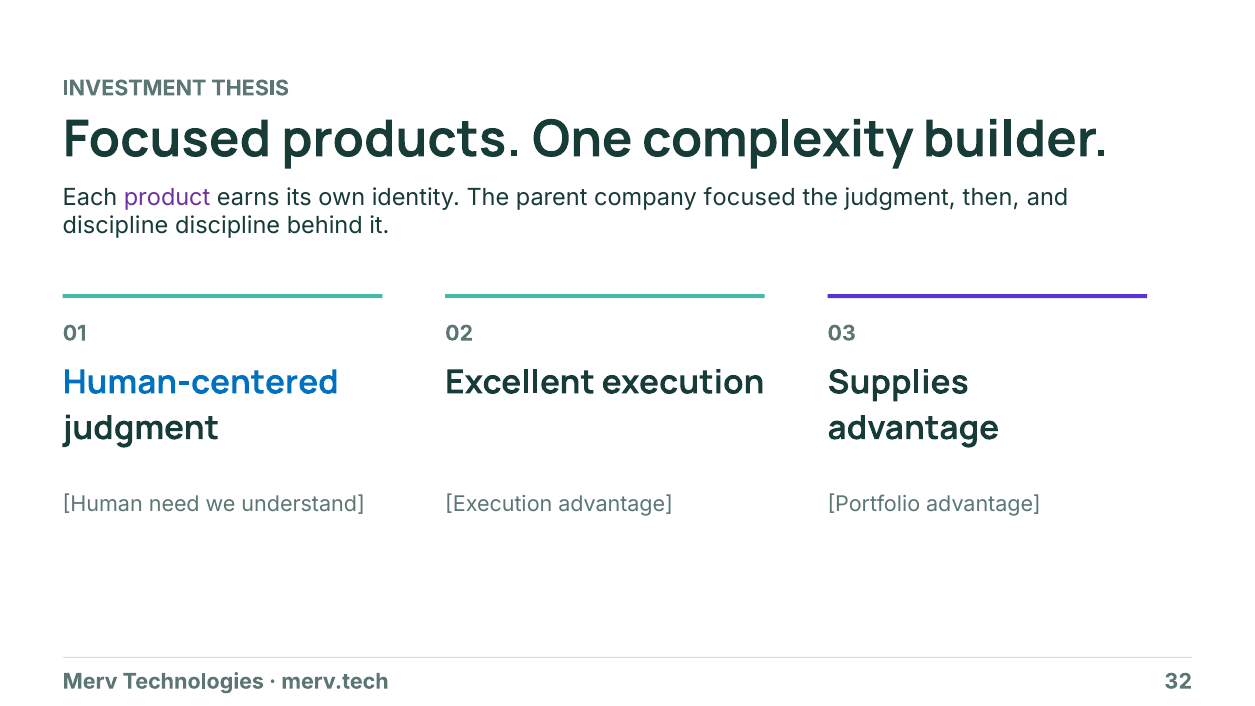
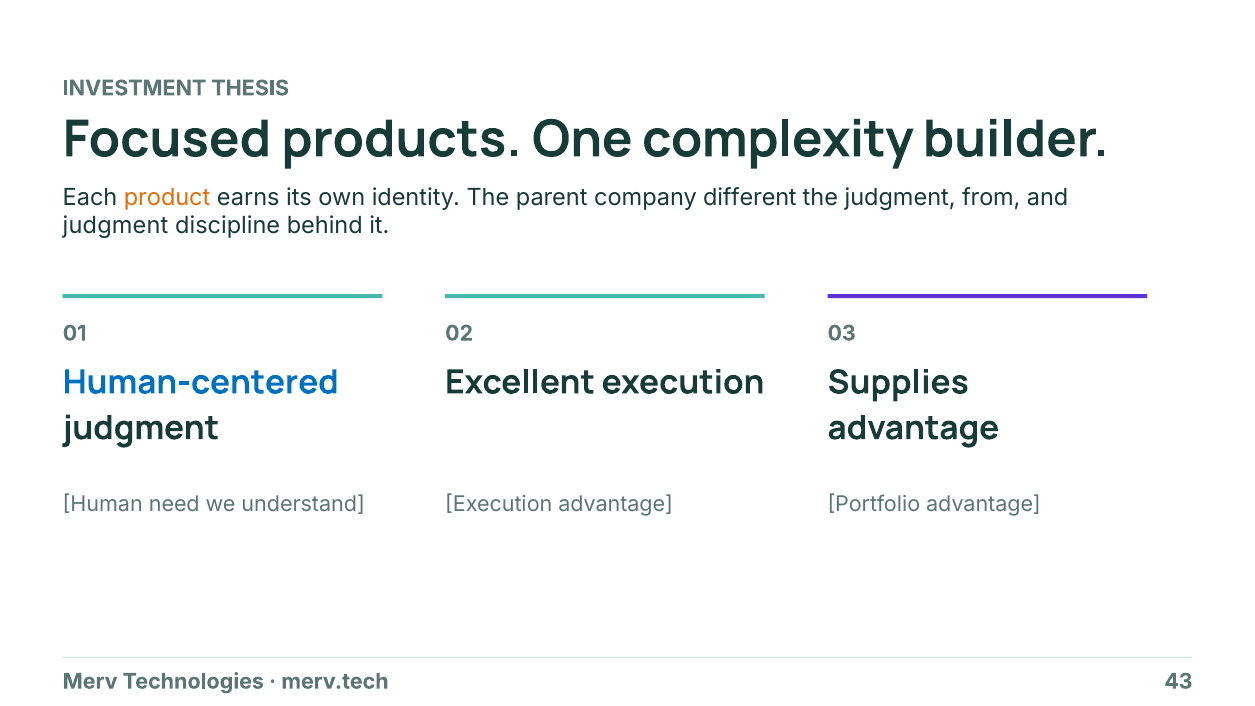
product colour: purple -> orange
company focused: focused -> different
then: then -> from
discipline at (116, 226): discipline -> judgment
32: 32 -> 43
